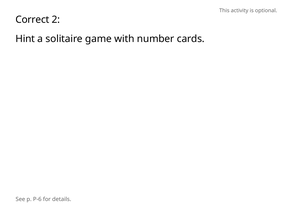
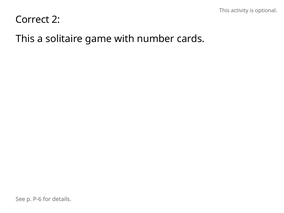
Hint at (25, 39): Hint -> This
